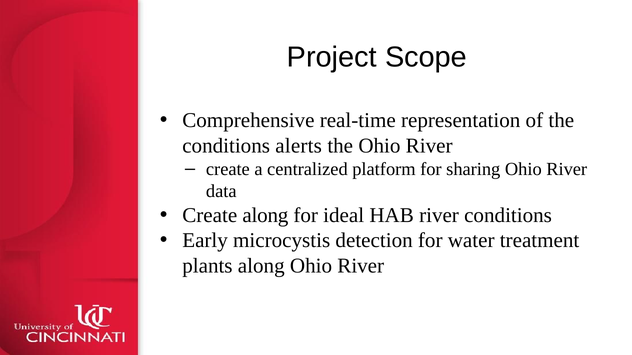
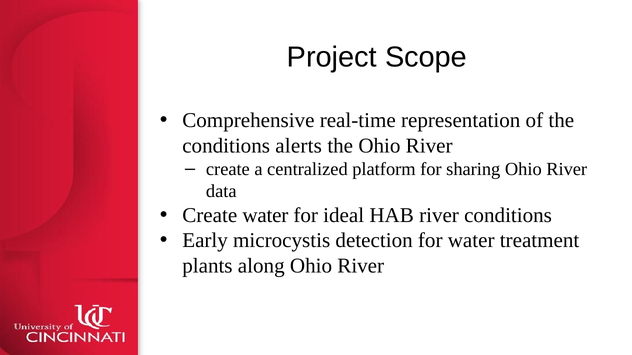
Create along: along -> water
